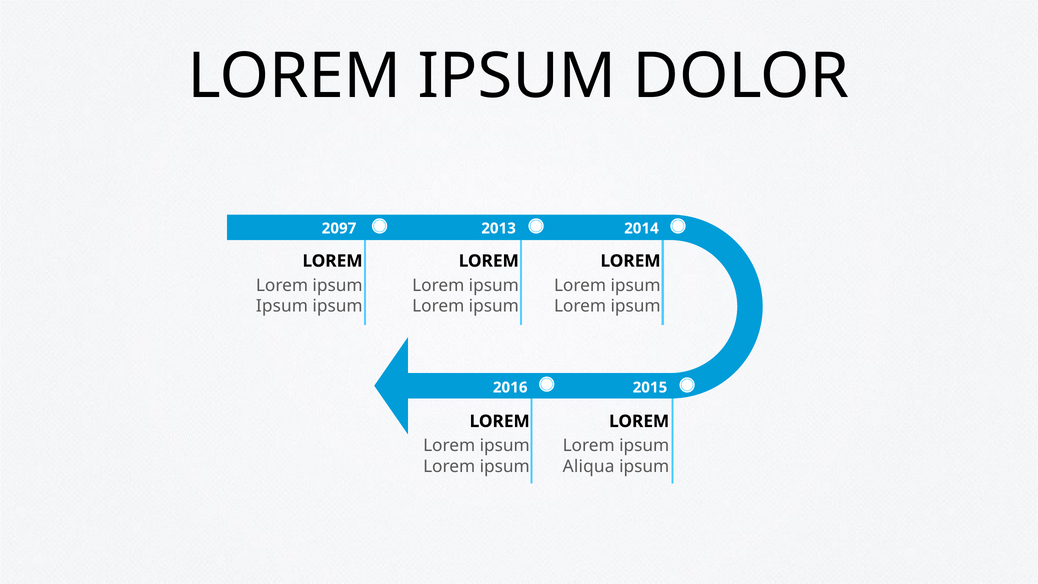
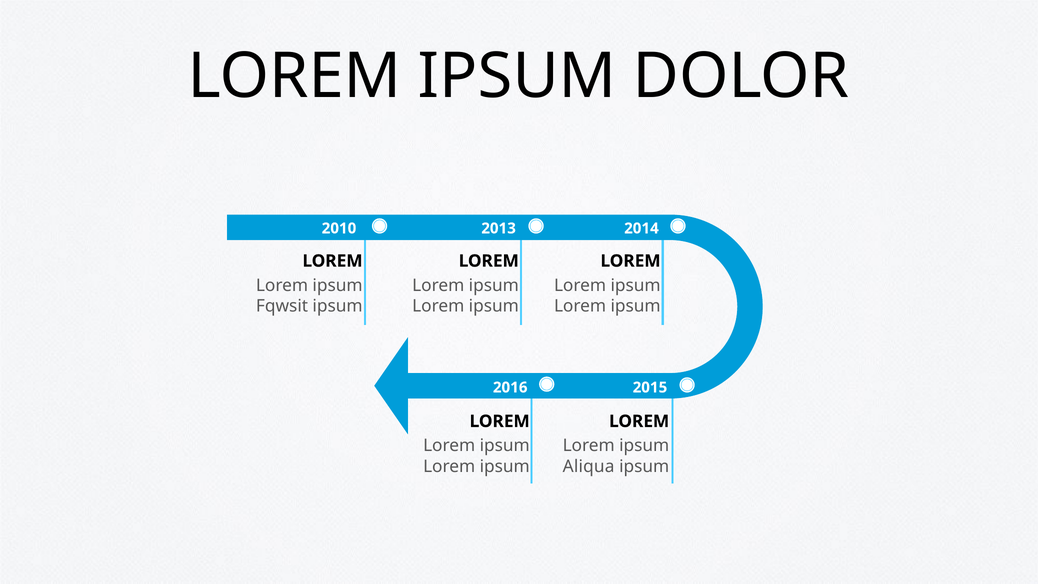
2097: 2097 -> 2010
Ipsum at (282, 306): Ipsum -> Fqwsit
